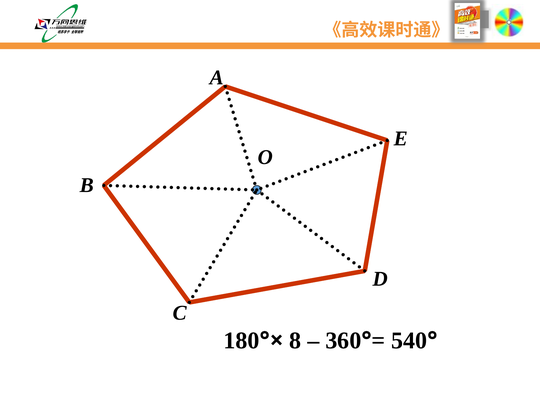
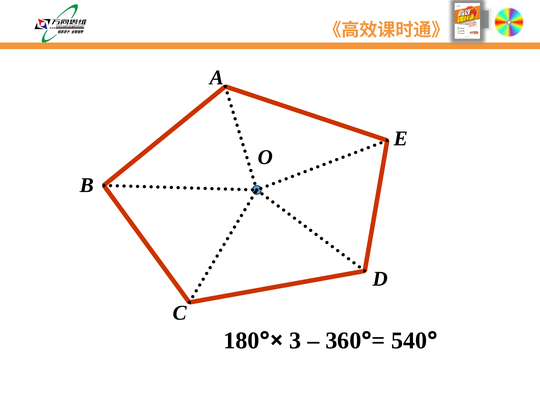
8: 8 -> 3
